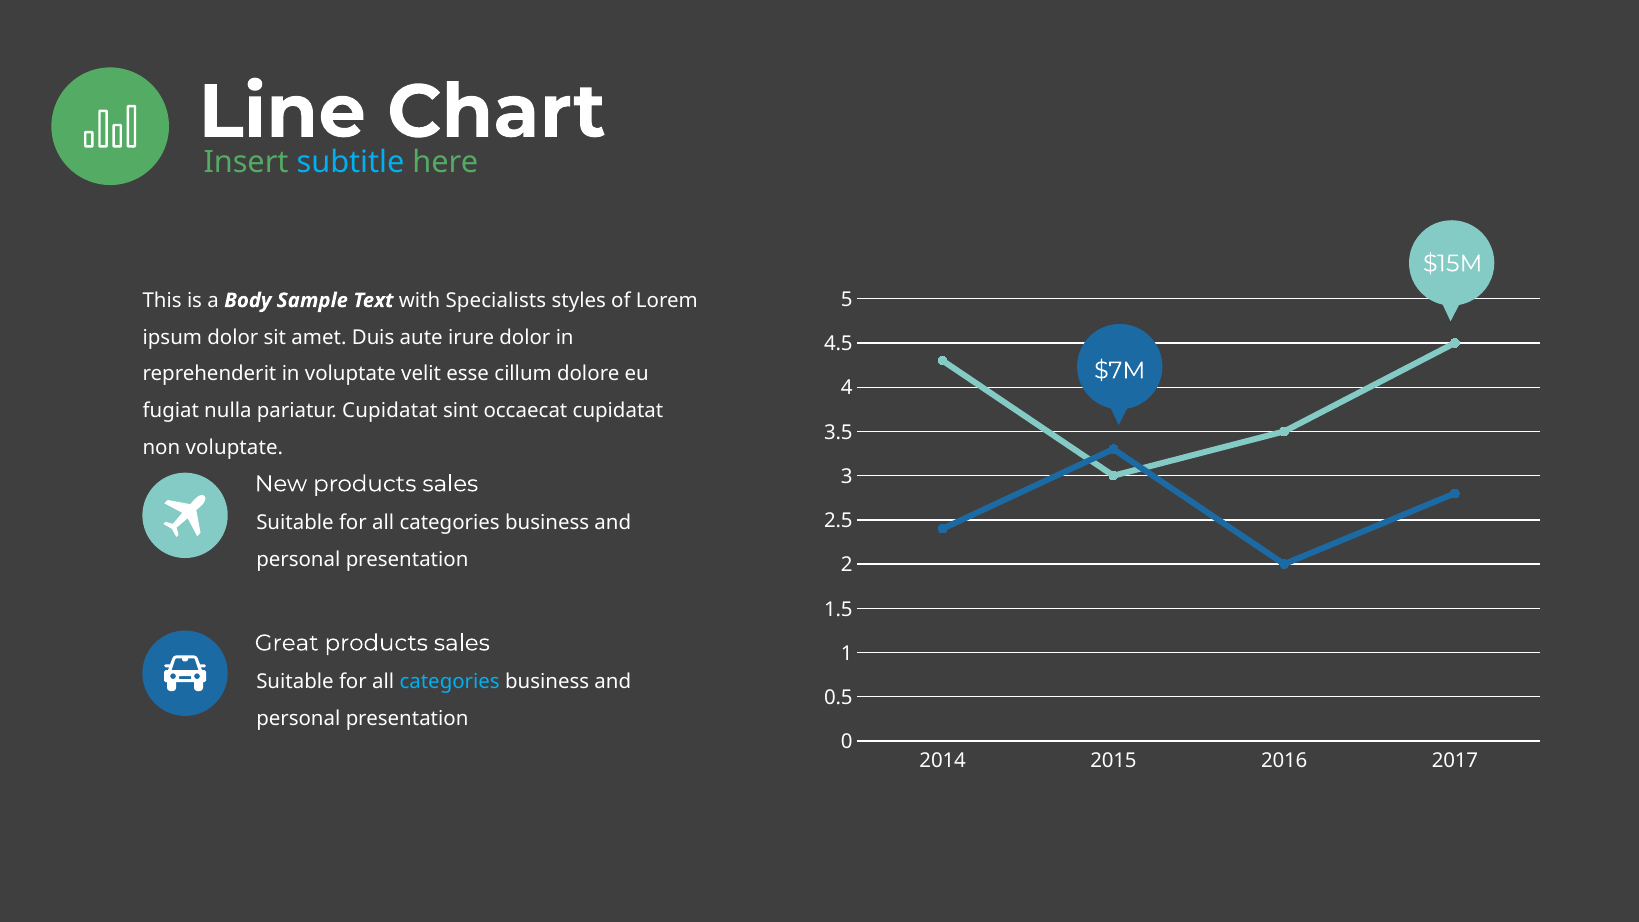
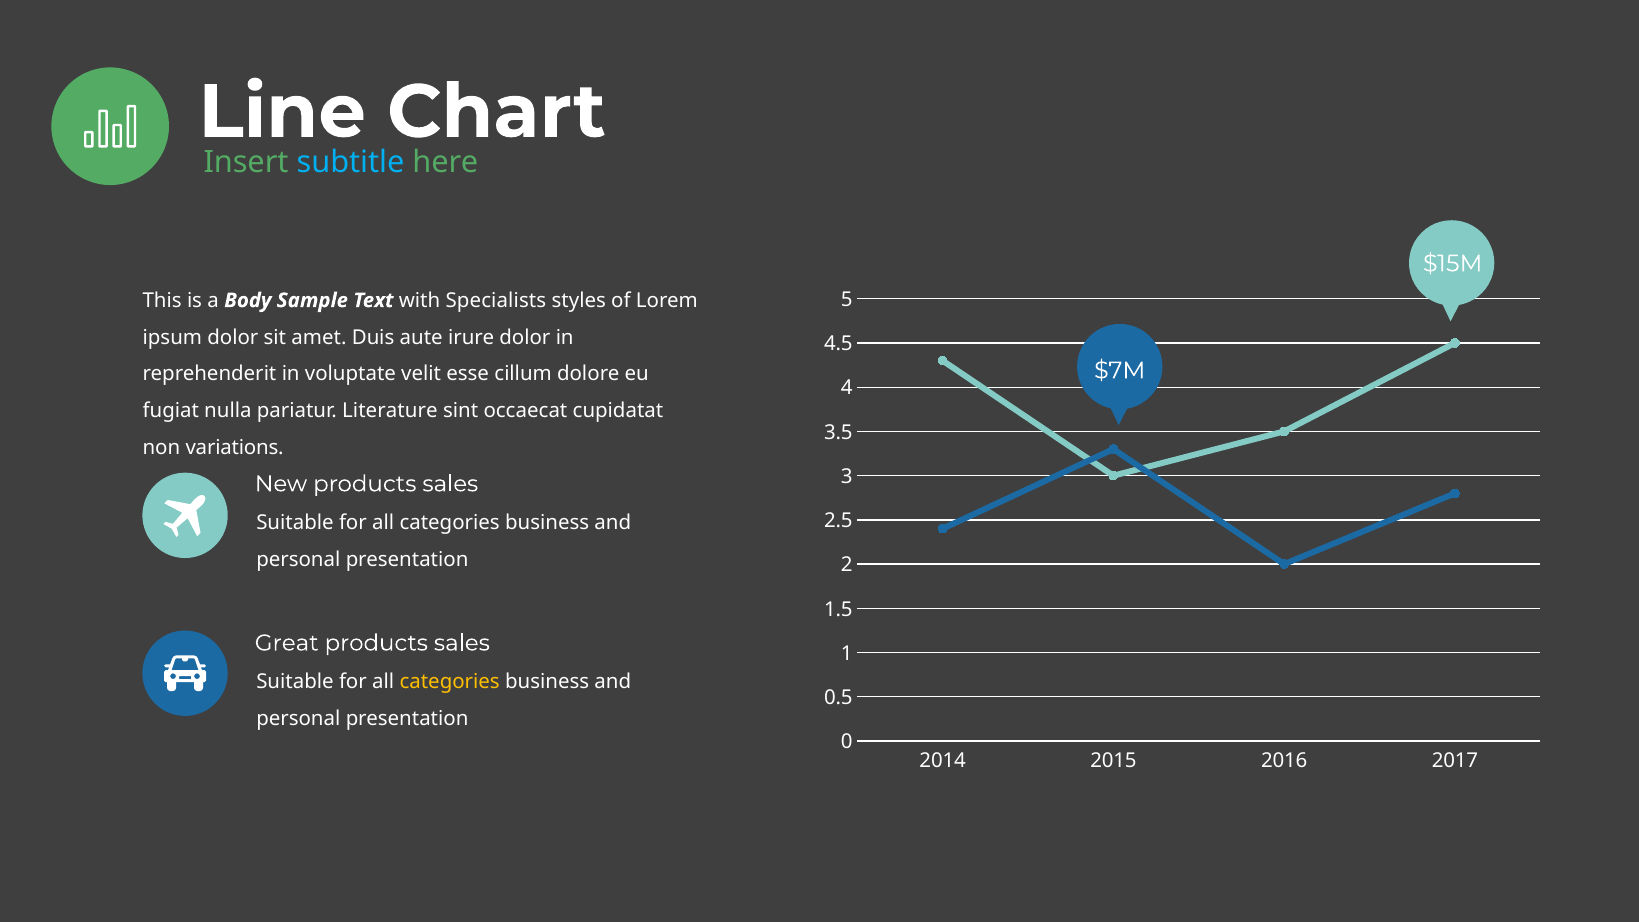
pariatur Cupidatat: Cupidatat -> Literature
non voluptate: voluptate -> variations
categories at (450, 682) colour: light blue -> yellow
